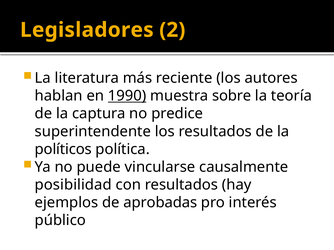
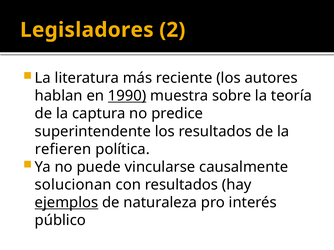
políticos: políticos -> refieren
posibilidad: posibilidad -> solucionan
ejemplos underline: none -> present
aprobadas: aprobadas -> naturaleza
